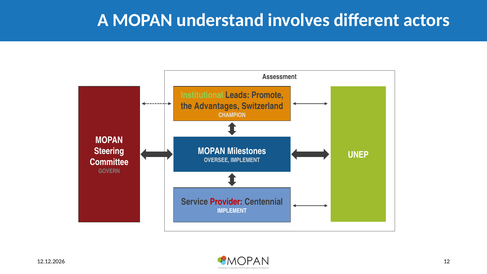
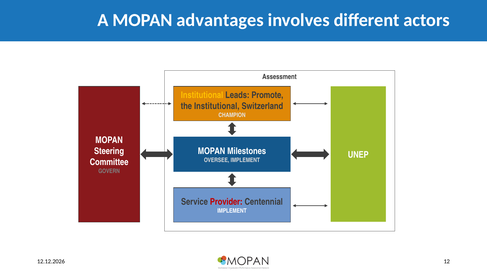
understand: understand -> advantages
Institutional at (202, 95) colour: light green -> yellow
the Advantages: Advantages -> Institutional
